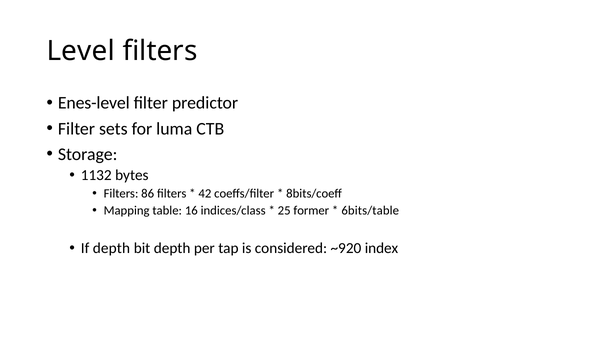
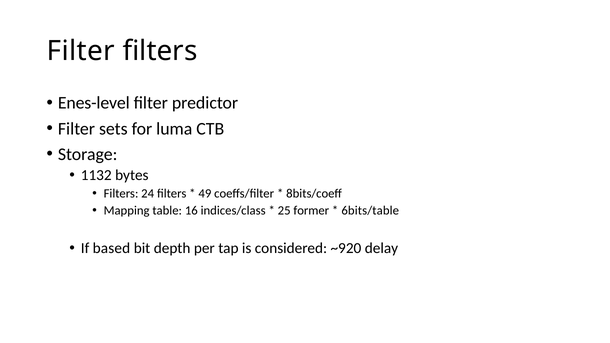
Level at (81, 51): Level -> Filter
86: 86 -> 24
42: 42 -> 49
If depth: depth -> based
index: index -> delay
